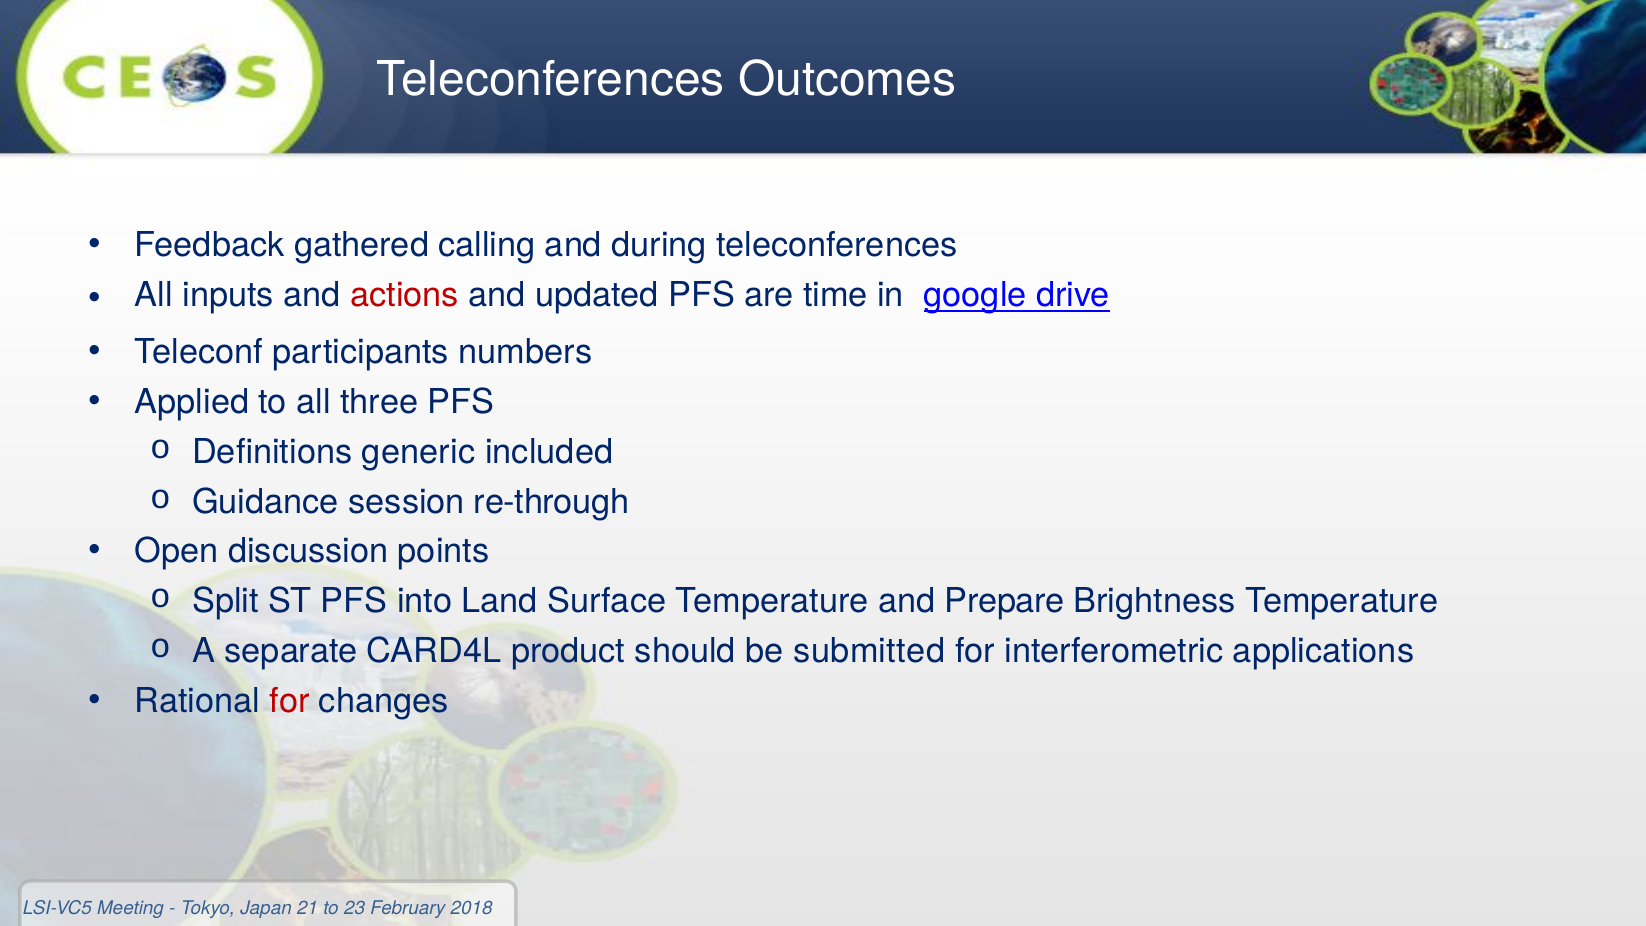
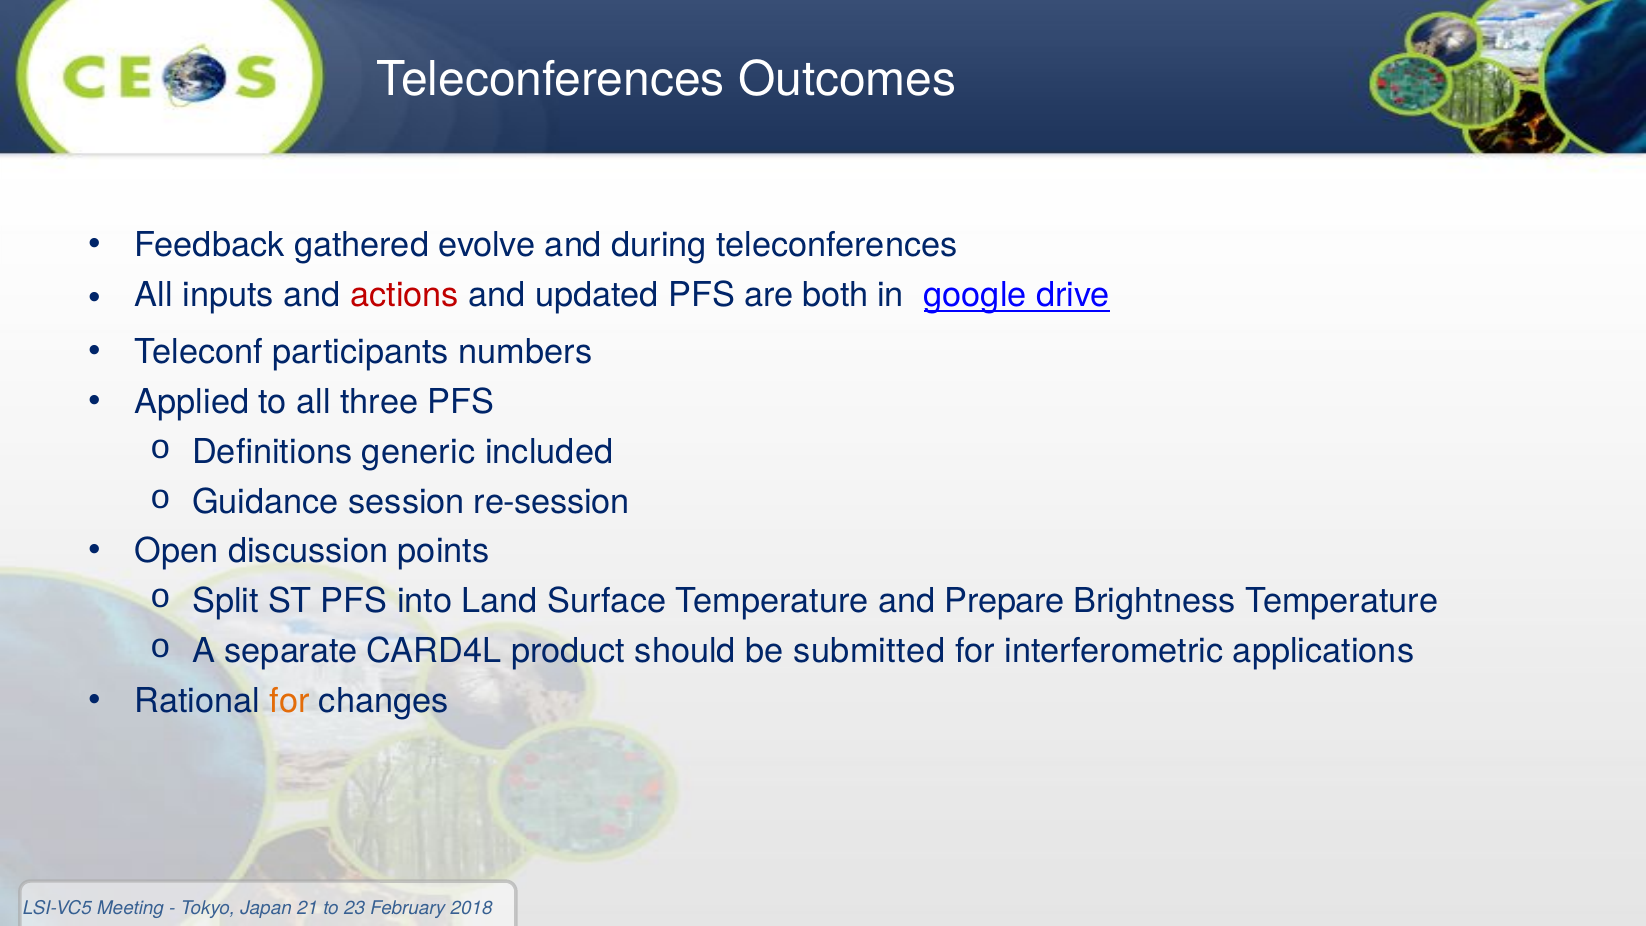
calling: calling -> evolve
time: time -> both
re-through: re-through -> re-session
for at (290, 701) colour: red -> orange
